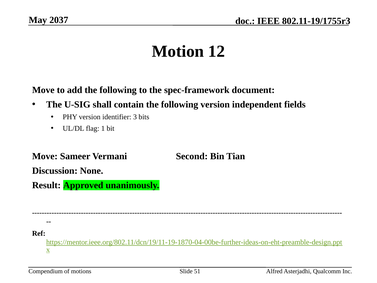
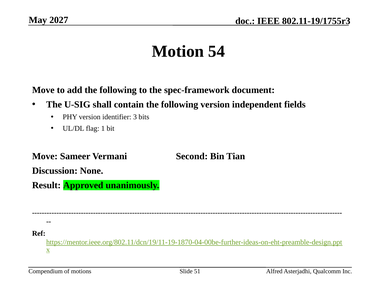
2037: 2037 -> 2027
12: 12 -> 54
